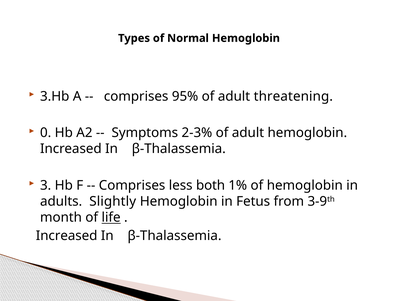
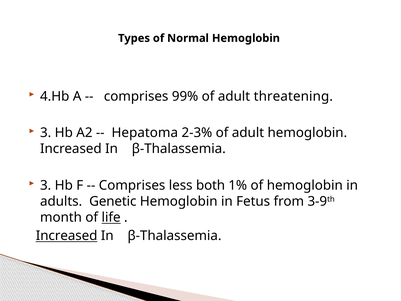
3.Hb: 3.Hb -> 4.Hb
95%: 95% -> 99%
0 at (46, 133): 0 -> 3
Symptoms: Symptoms -> Hepatoma
Slightly: Slightly -> Genetic
Increased at (67, 236) underline: none -> present
